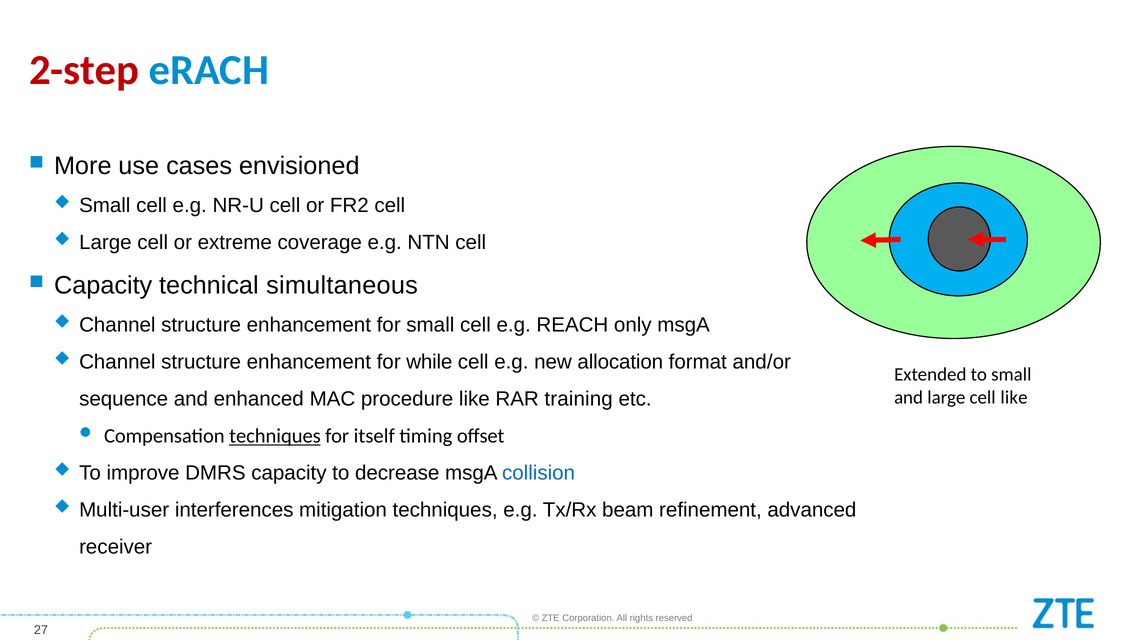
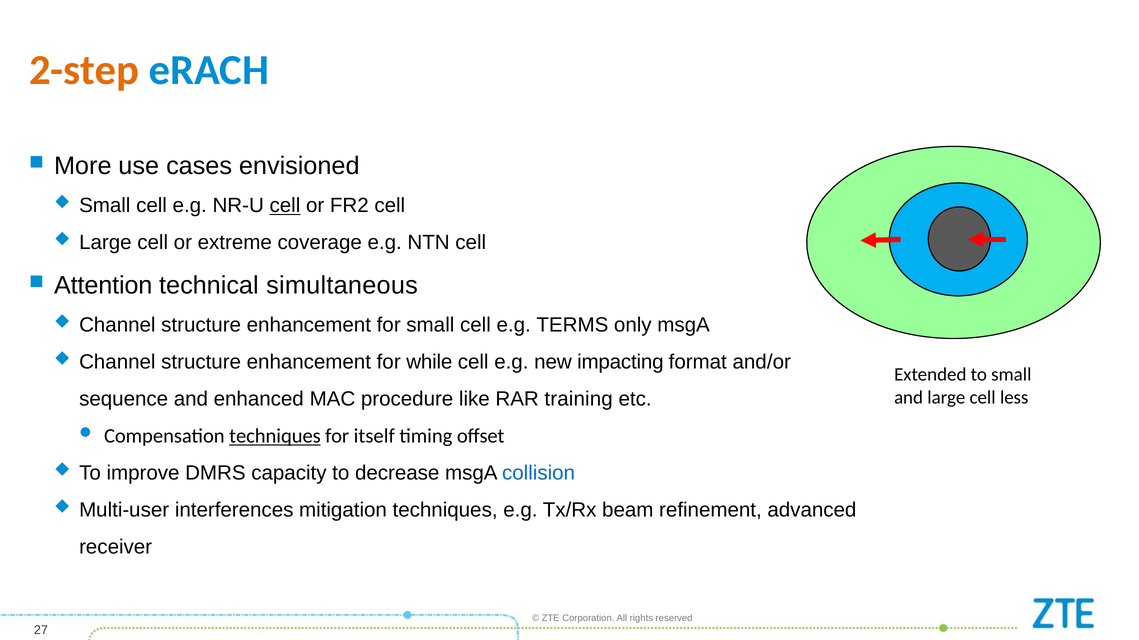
2-step colour: red -> orange
cell at (285, 206) underline: none -> present
Capacity at (103, 286): Capacity -> Attention
REACH: REACH -> TERMS
allocation: allocation -> impacting
cell like: like -> less
